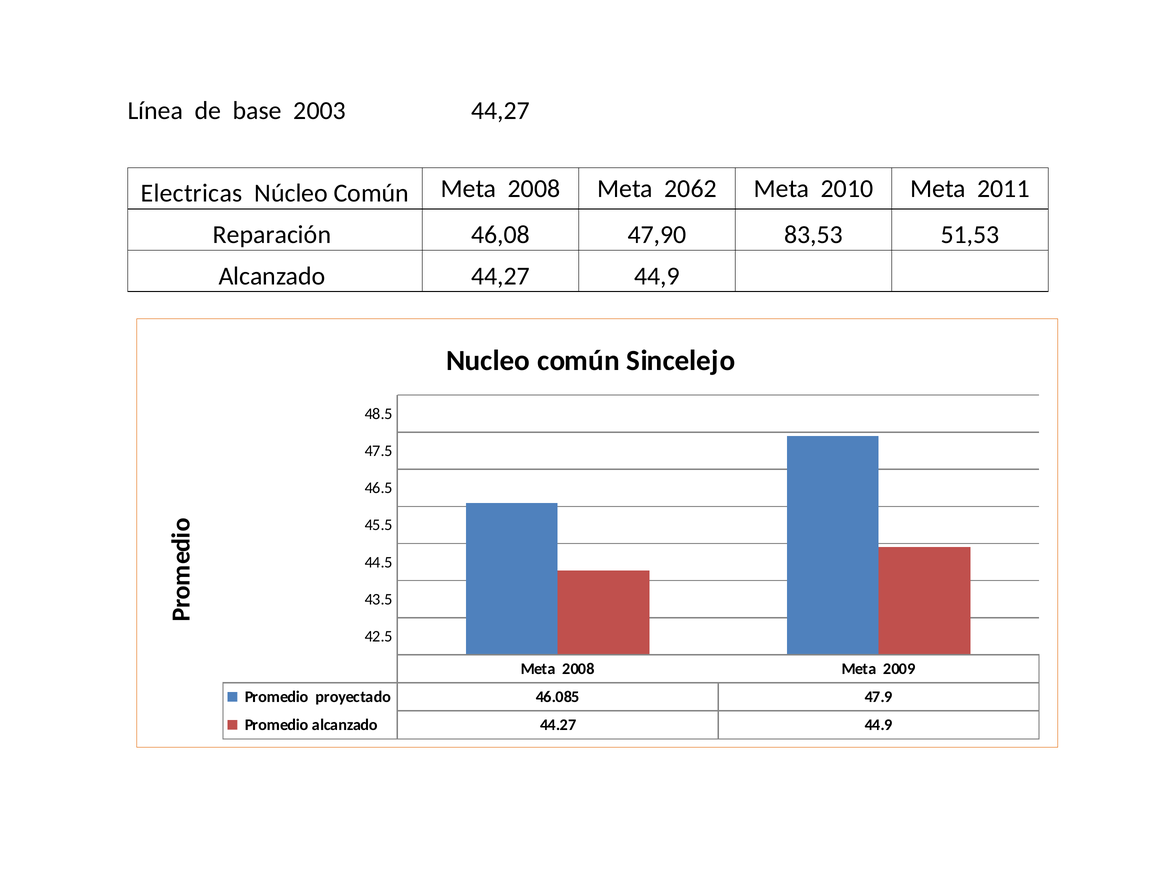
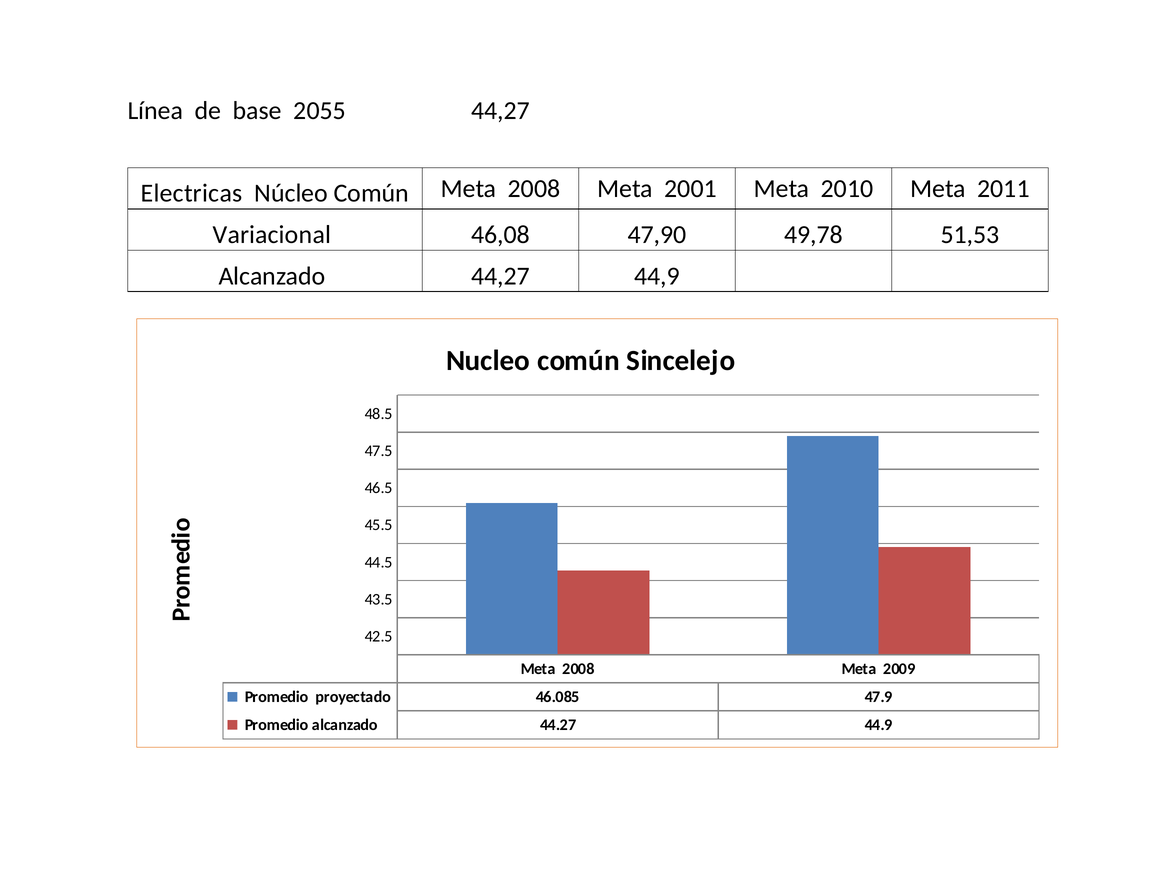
2003: 2003 -> 2055
2062: 2062 -> 2001
Reparación: Reparación -> Variacional
83,53: 83,53 -> 49,78
